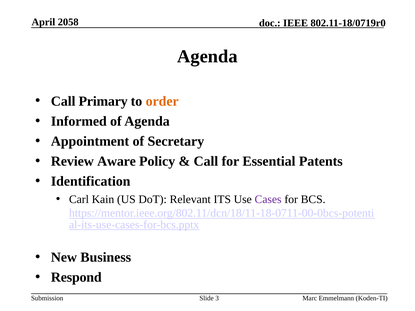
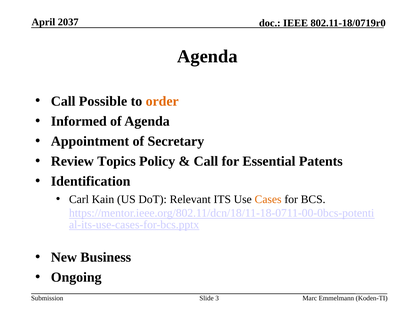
2058: 2058 -> 2037
Primary: Primary -> Possible
Aware: Aware -> Topics
Cases colour: purple -> orange
Respond: Respond -> Ongoing
